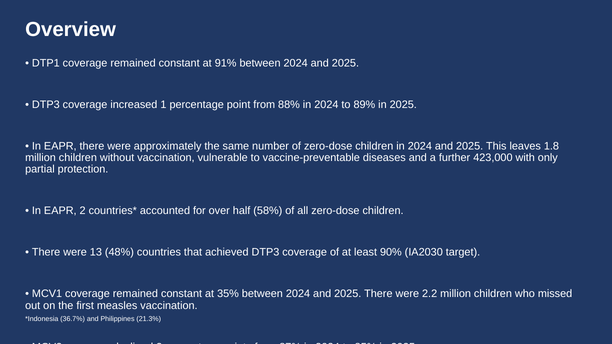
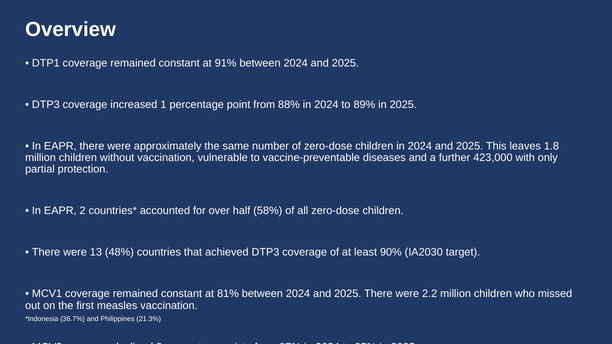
35%: 35% -> 81%
